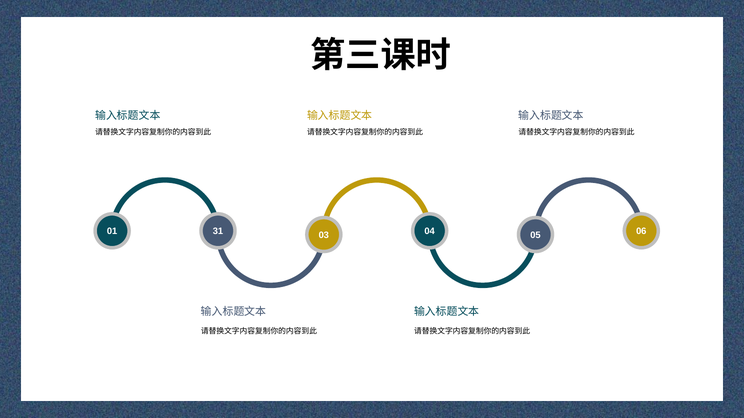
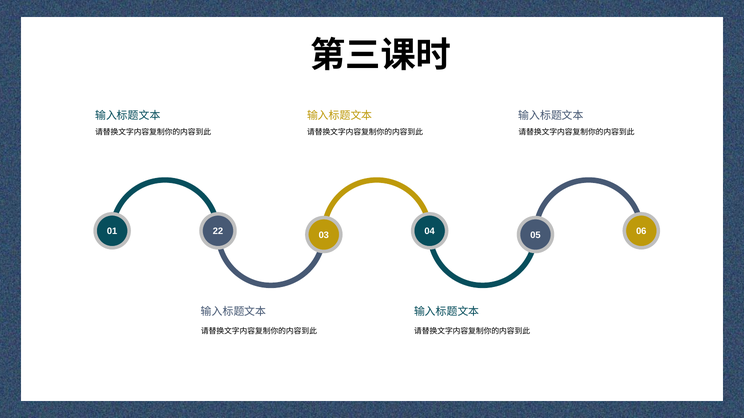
31: 31 -> 22
